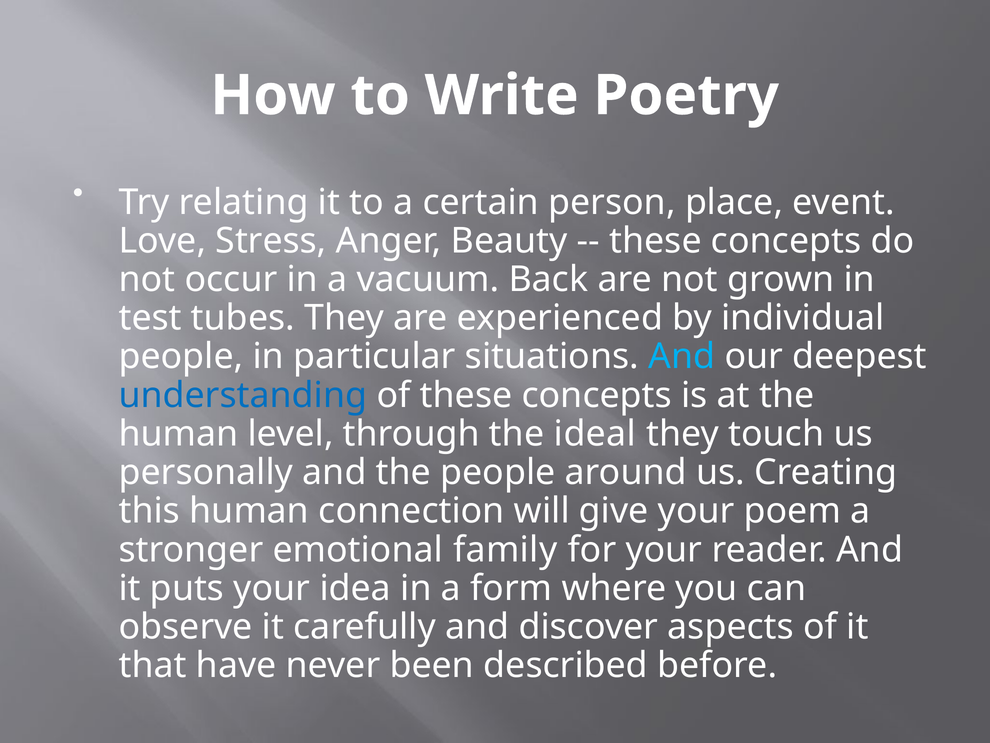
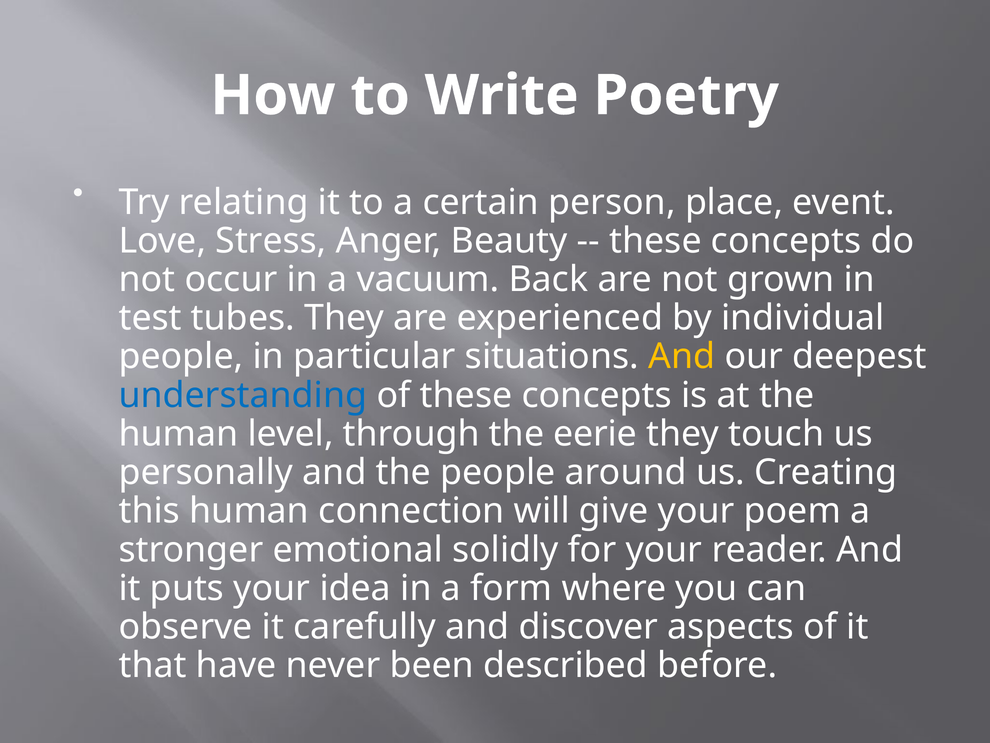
And at (682, 356) colour: light blue -> yellow
ideal: ideal -> eerie
family: family -> solidly
